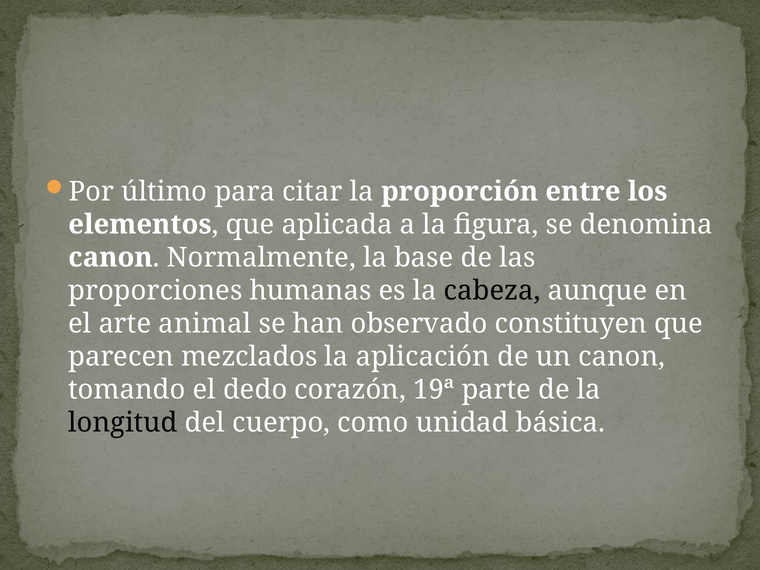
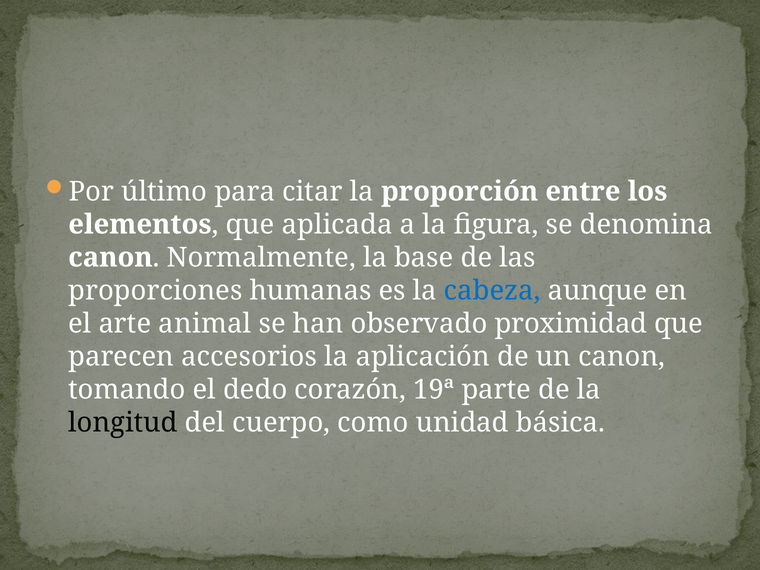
cabeza colour: black -> blue
constituyen: constituyen -> proximidad
mezclados: mezclados -> accesorios
